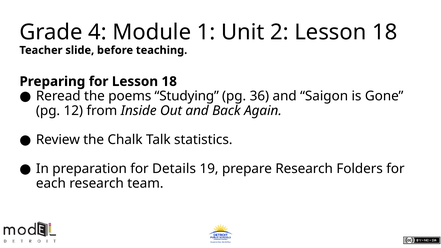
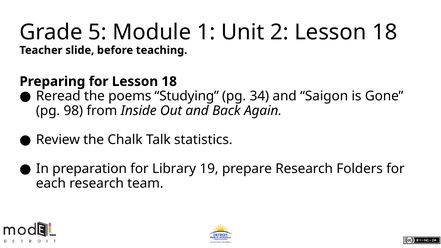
4: 4 -> 5
36: 36 -> 34
12: 12 -> 98
Details: Details -> Library
